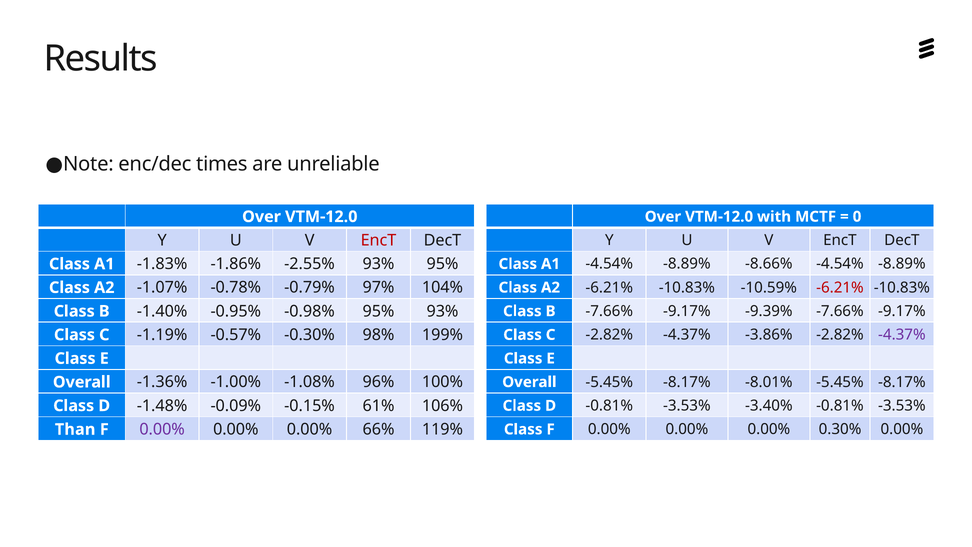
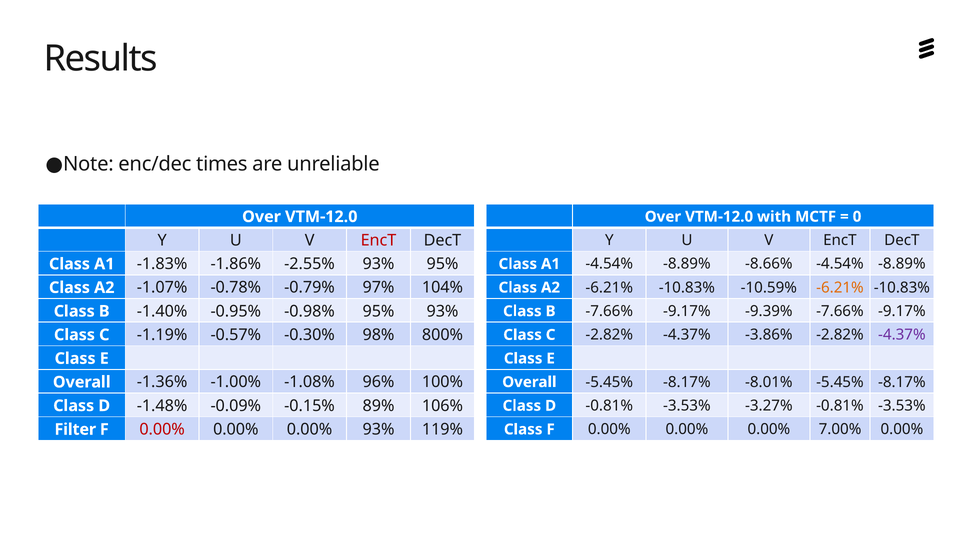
-6.21% at (840, 287) colour: red -> orange
199%: 199% -> 800%
61%: 61% -> 89%
-3.40%: -3.40% -> -3.27%
Than: Than -> Filter
0.00% at (162, 429) colour: purple -> red
0.00% 66%: 66% -> 93%
0.30%: 0.30% -> 7.00%
